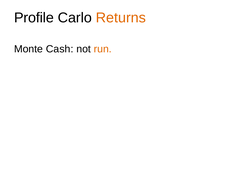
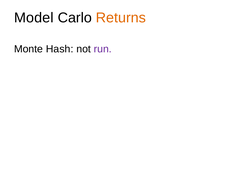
Profile: Profile -> Model
Cash: Cash -> Hash
run colour: orange -> purple
